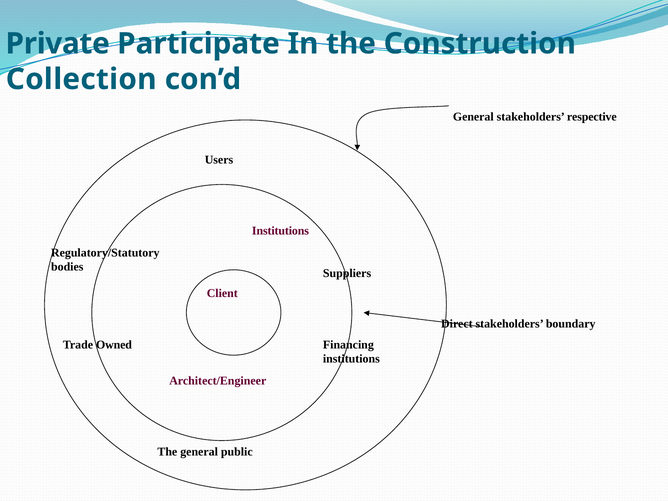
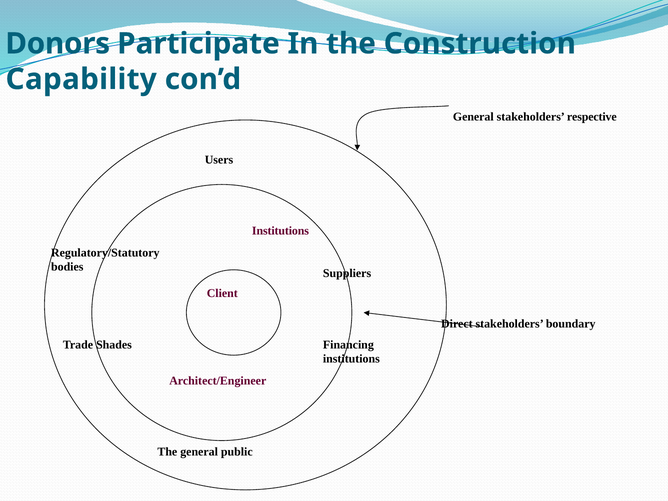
Private: Private -> Donors
Collection: Collection -> Capability
Owned: Owned -> Shades
